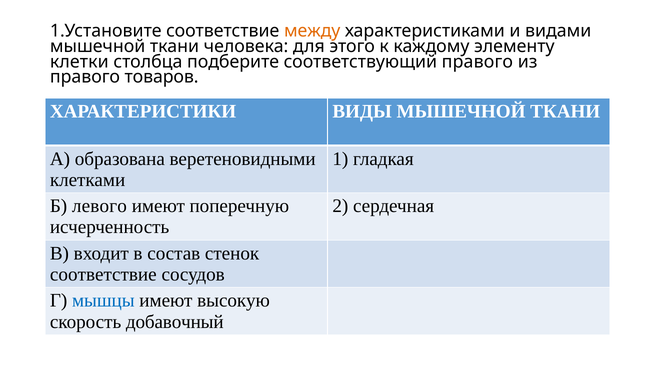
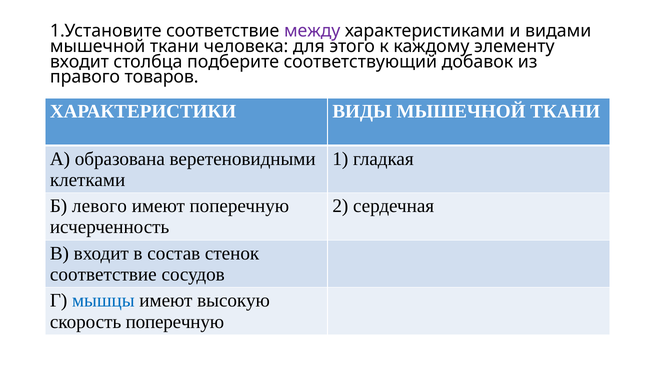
между colour: orange -> purple
клетки at (79, 62): клетки -> входит
соответствующий правого: правого -> добавок
скорость добавочный: добавочный -> поперечную
